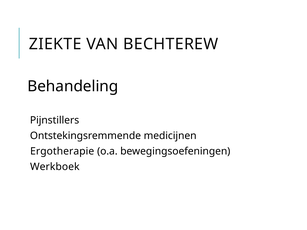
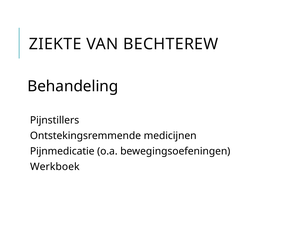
Ergotherapie: Ergotherapie -> Pijnmedicatie
